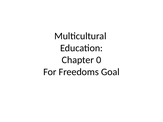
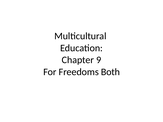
0: 0 -> 9
Goal: Goal -> Both
